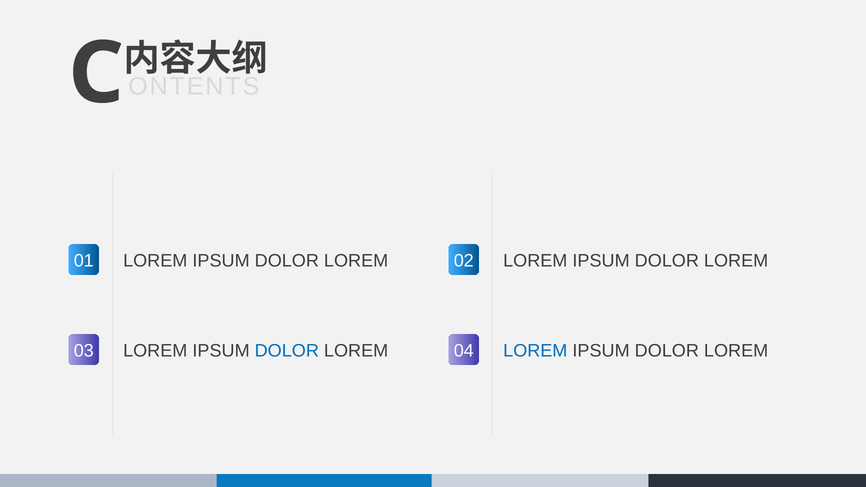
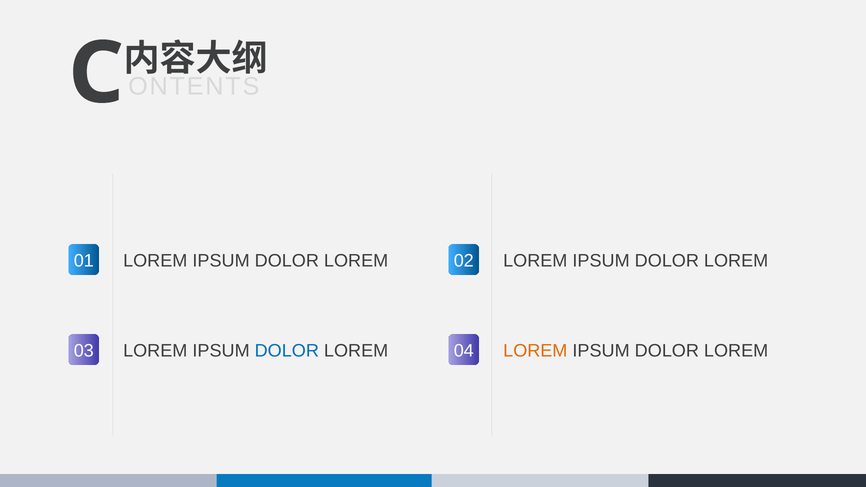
LOREM at (535, 351) colour: blue -> orange
